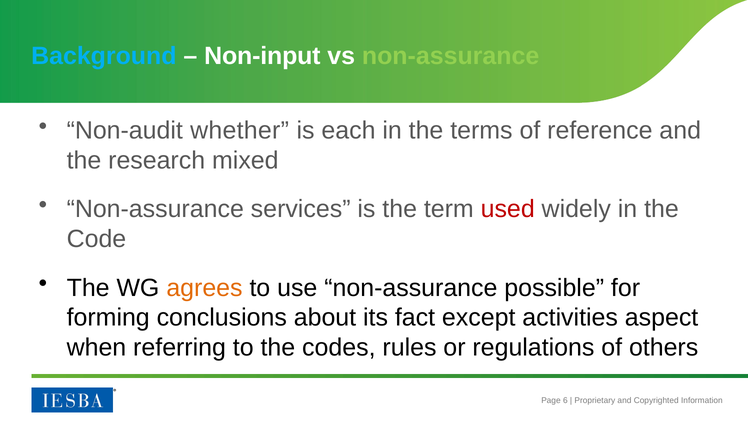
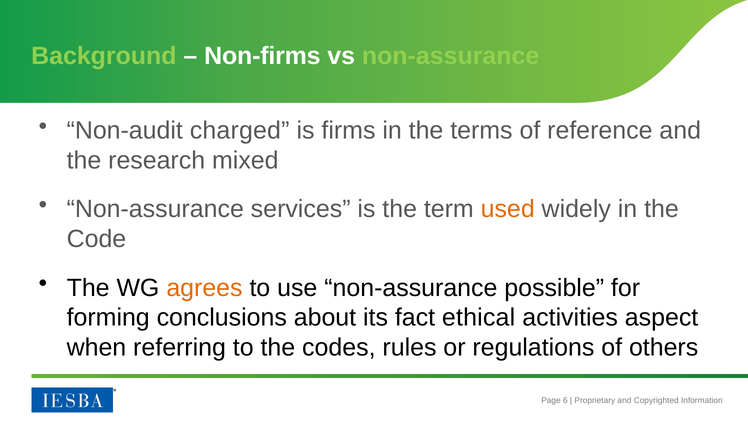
Background colour: light blue -> light green
Non-input: Non-input -> Non-firms
whether: whether -> charged
each: each -> firms
used colour: red -> orange
except: except -> ethical
